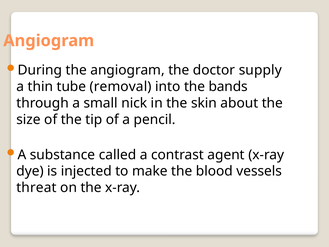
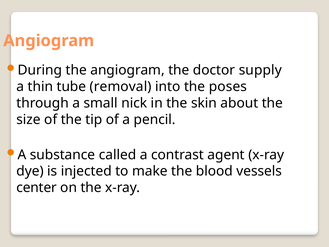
bands: bands -> poses
threat: threat -> center
